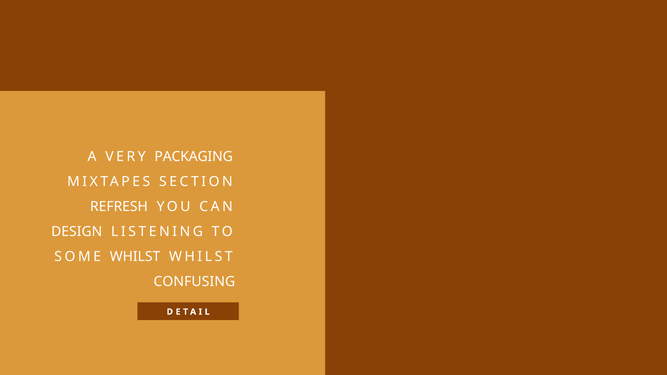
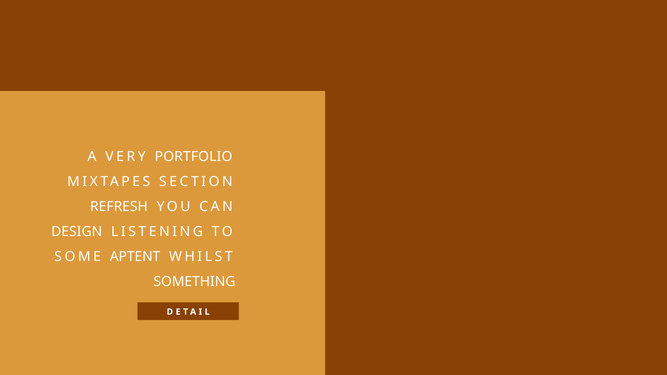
PACKAGING: PACKAGING -> PORTFOLIO
SOME WHILST: WHILST -> APTENT
CONFUSING: CONFUSING -> SOMETHING
